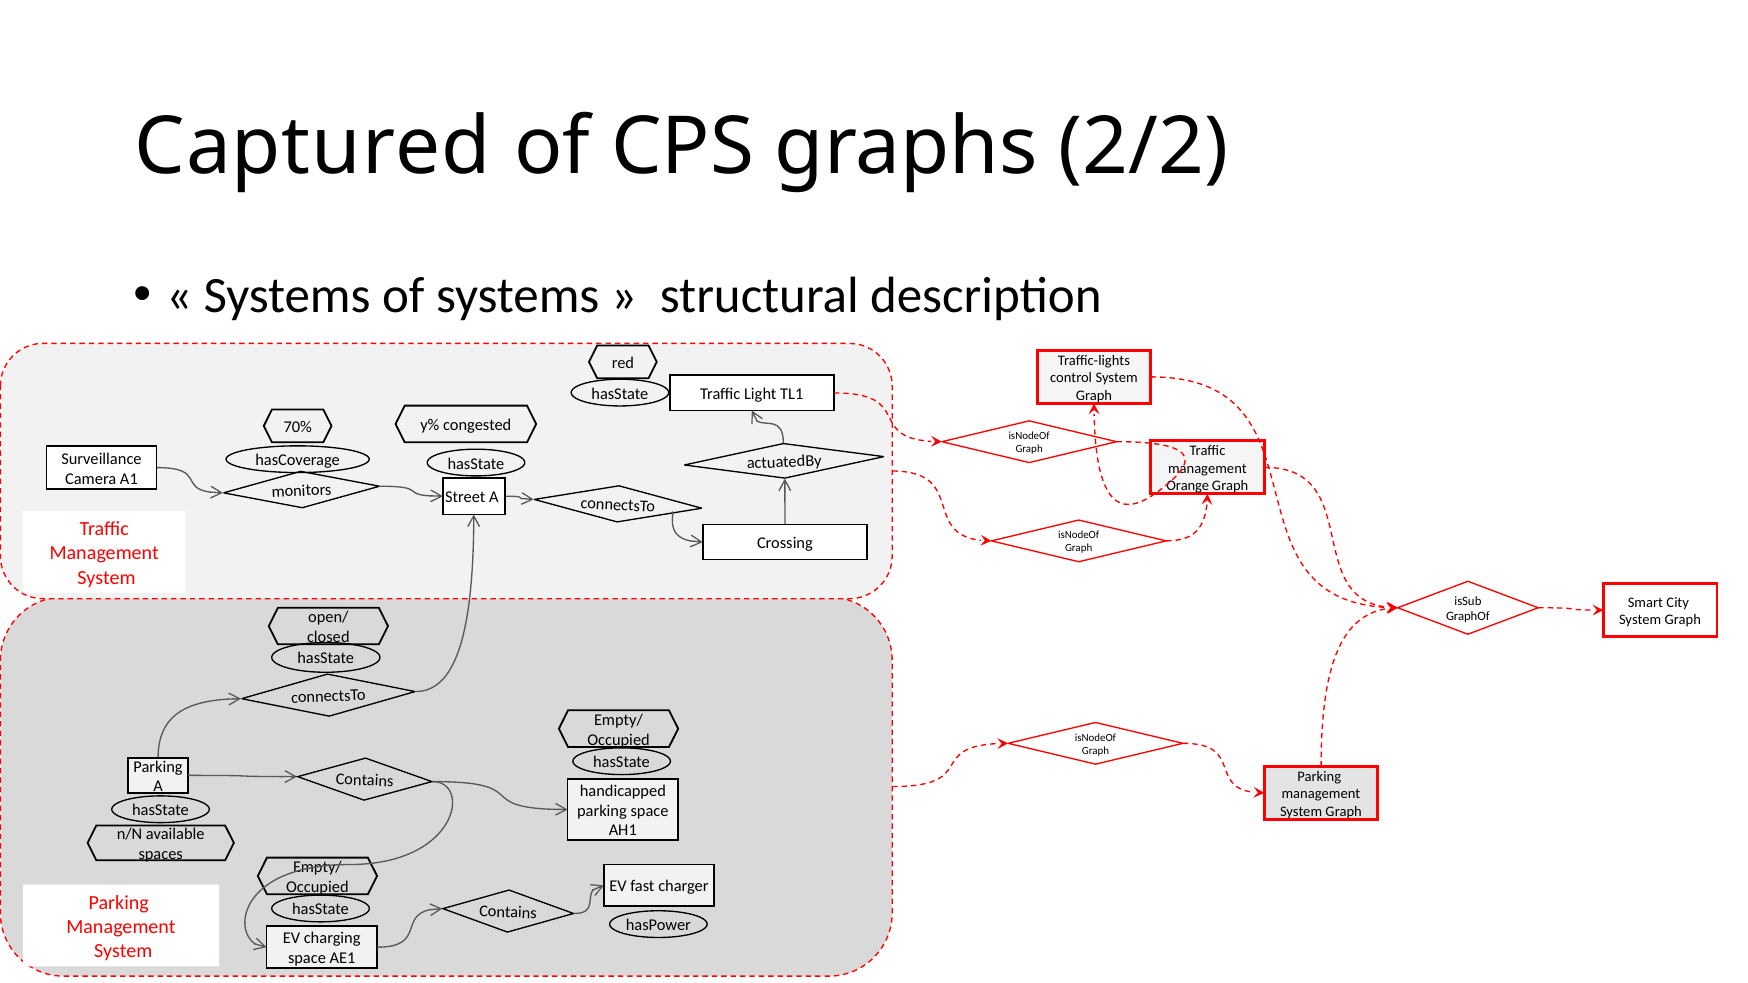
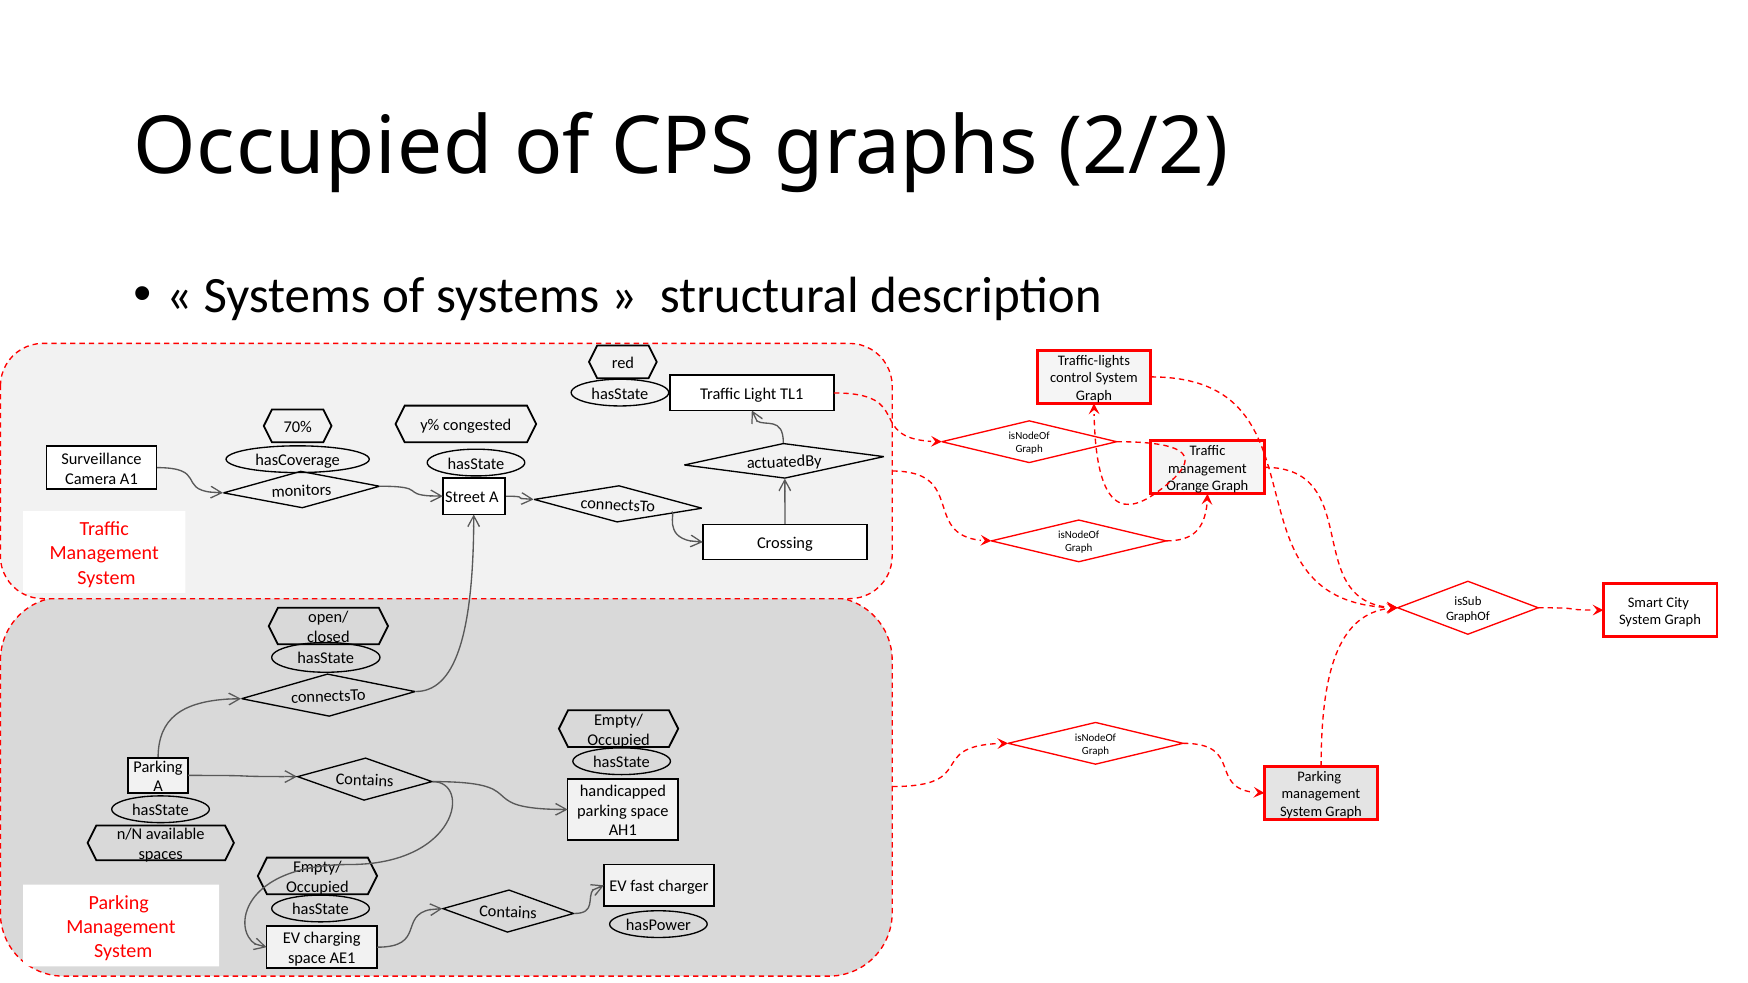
Captured at (313, 147): Captured -> Occupied
